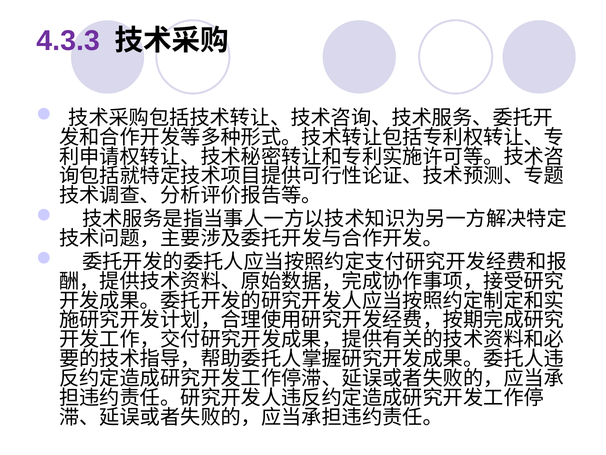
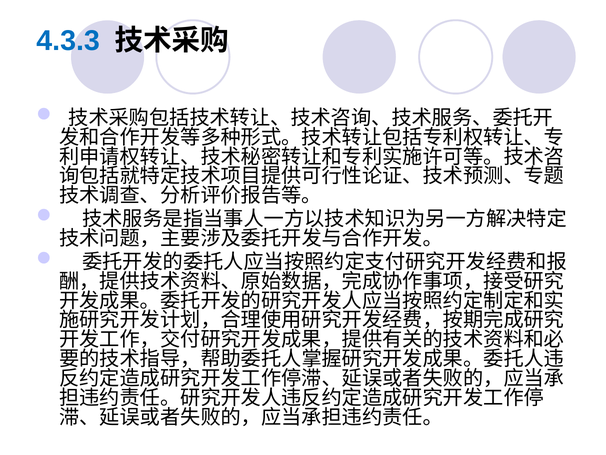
4.3.3 colour: purple -> blue
